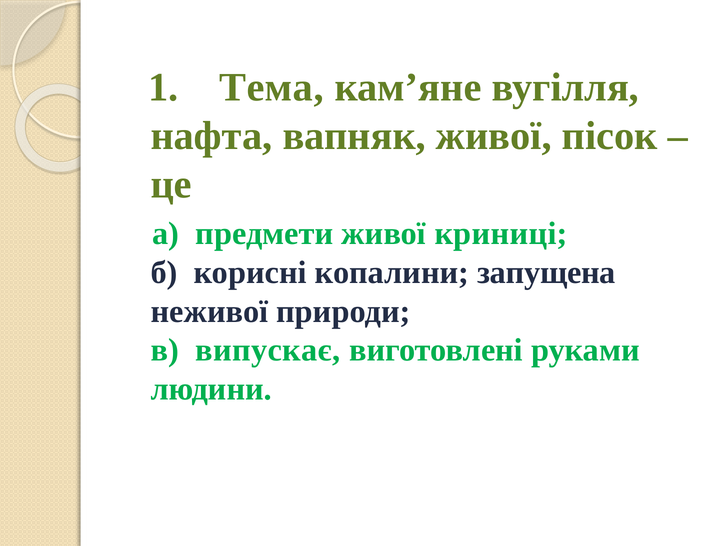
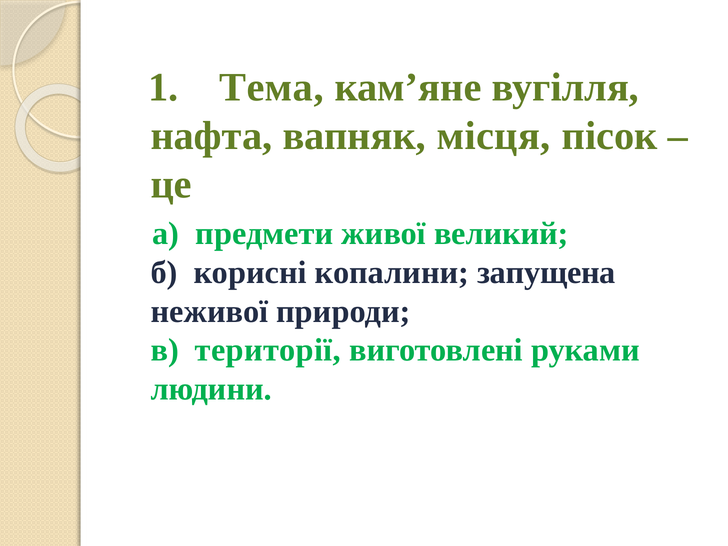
вапняк живої: живої -> місця
криниці: криниці -> великий
випускає: випускає -> території
